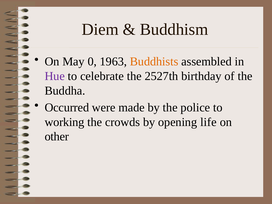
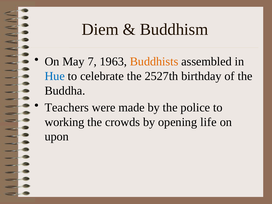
0: 0 -> 7
Hue colour: purple -> blue
Occurred: Occurred -> Teachers
other: other -> upon
